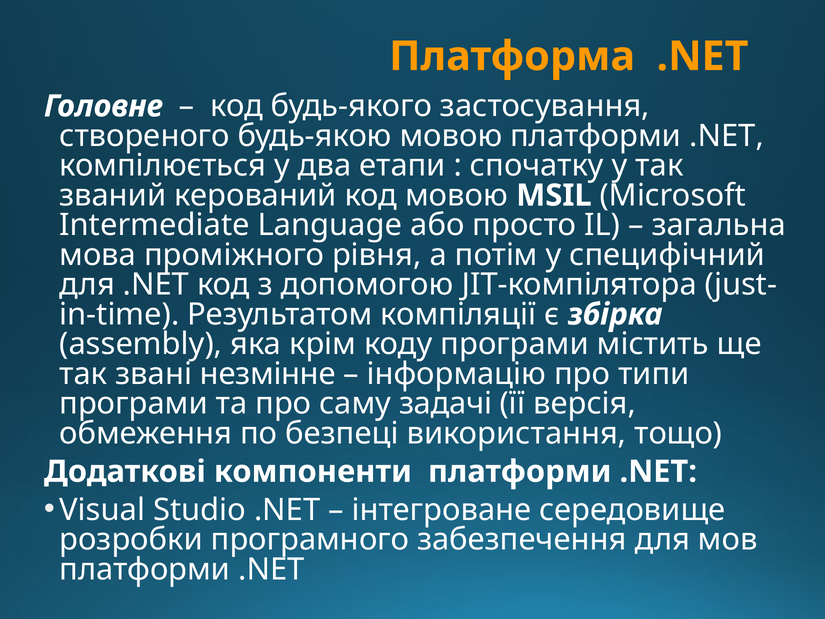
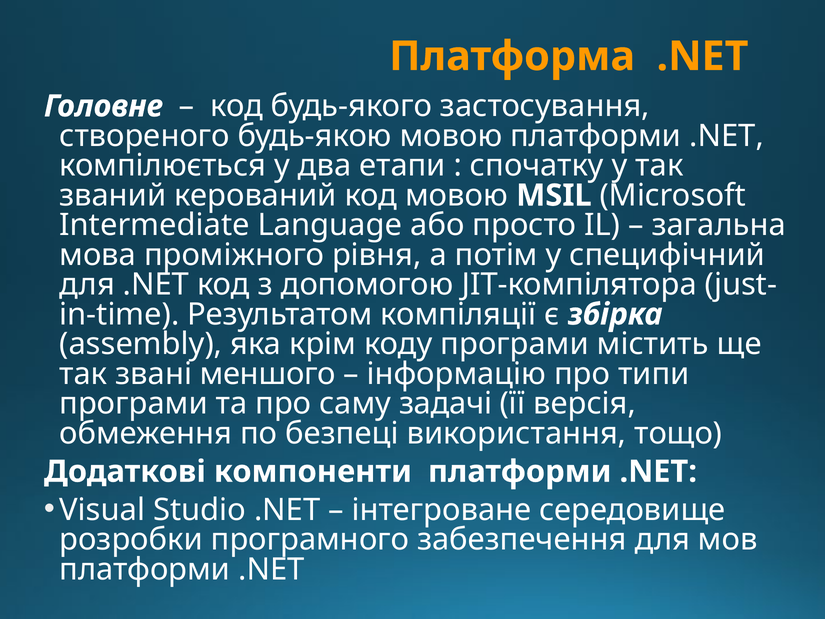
незмінне: незмінне -> меншого
